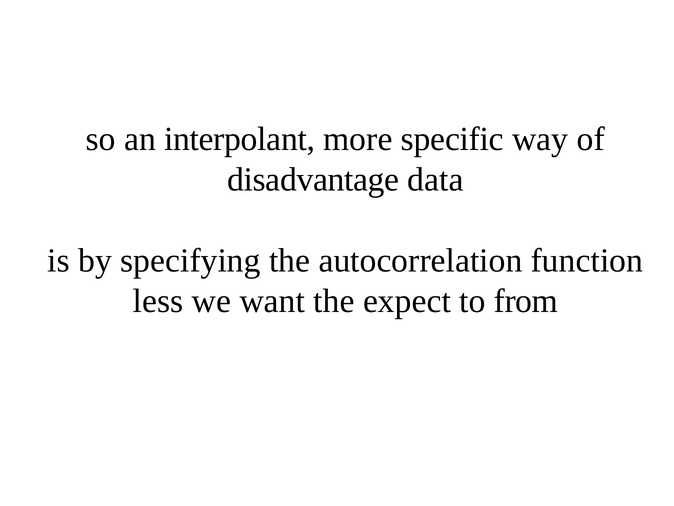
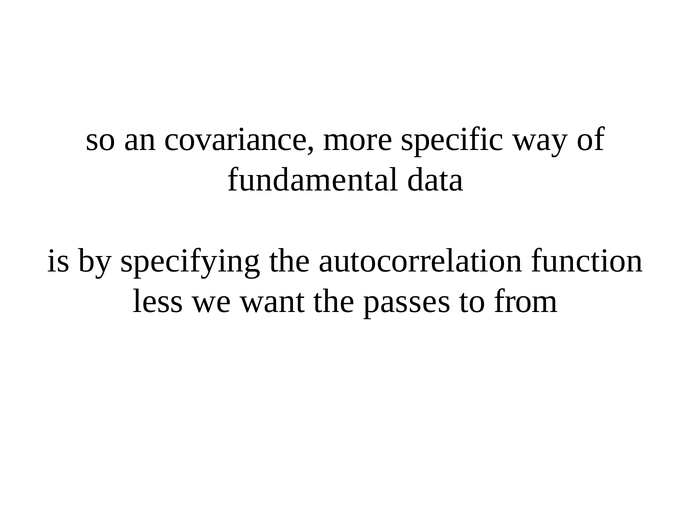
interpolant: interpolant -> covariance
disadvantage: disadvantage -> fundamental
expect: expect -> passes
